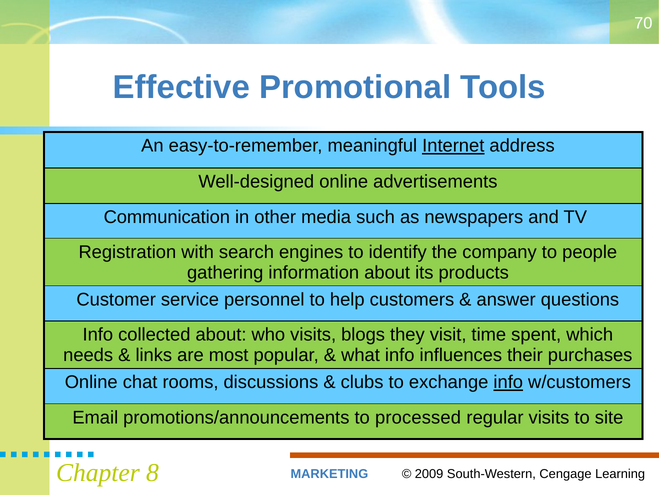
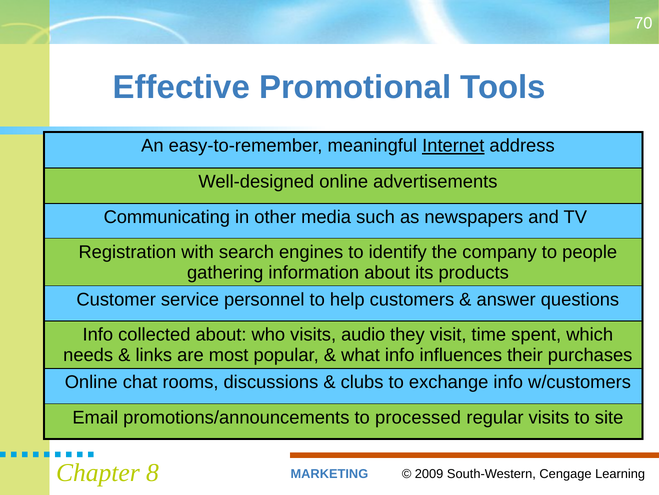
Communication: Communication -> Communicating
blogs: blogs -> audio
info at (508, 382) underline: present -> none
